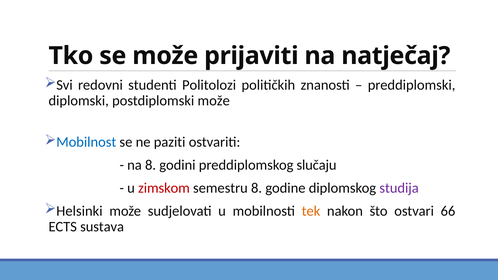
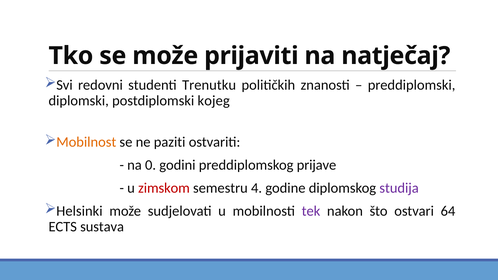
Politolozi: Politolozi -> Trenutku
postdiplomski može: može -> kojeg
Mobilnost colour: blue -> orange
na 8: 8 -> 0
slučaju: slučaju -> prijave
semestru 8: 8 -> 4
tek colour: orange -> purple
66: 66 -> 64
